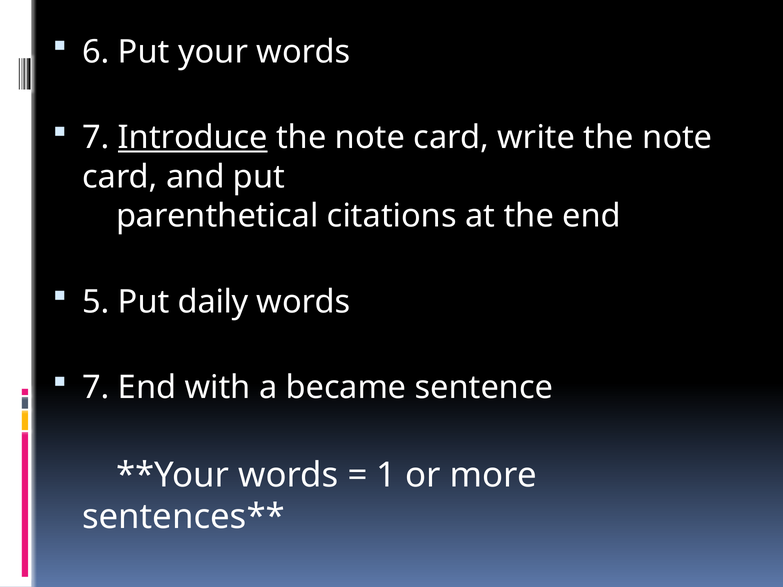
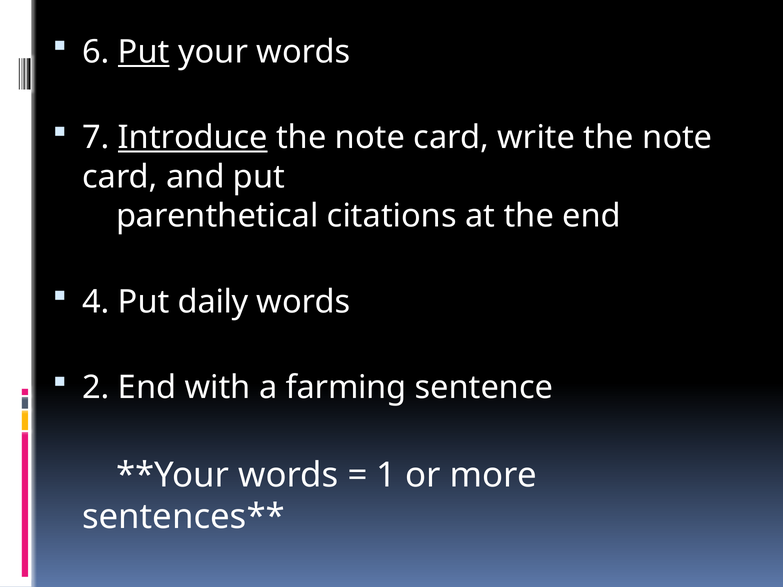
Put at (144, 52) underline: none -> present
5: 5 -> 4
7 at (96, 388): 7 -> 2
became: became -> farming
